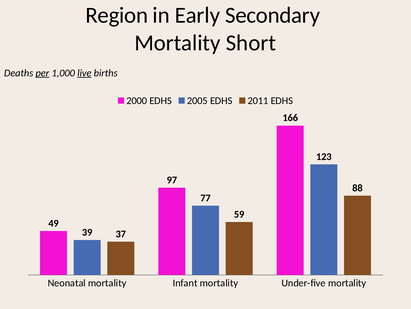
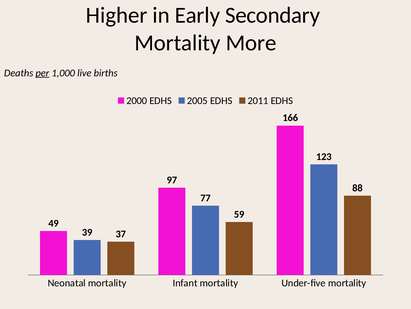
Region: Region -> Higher
Short: Short -> More
live underline: present -> none
